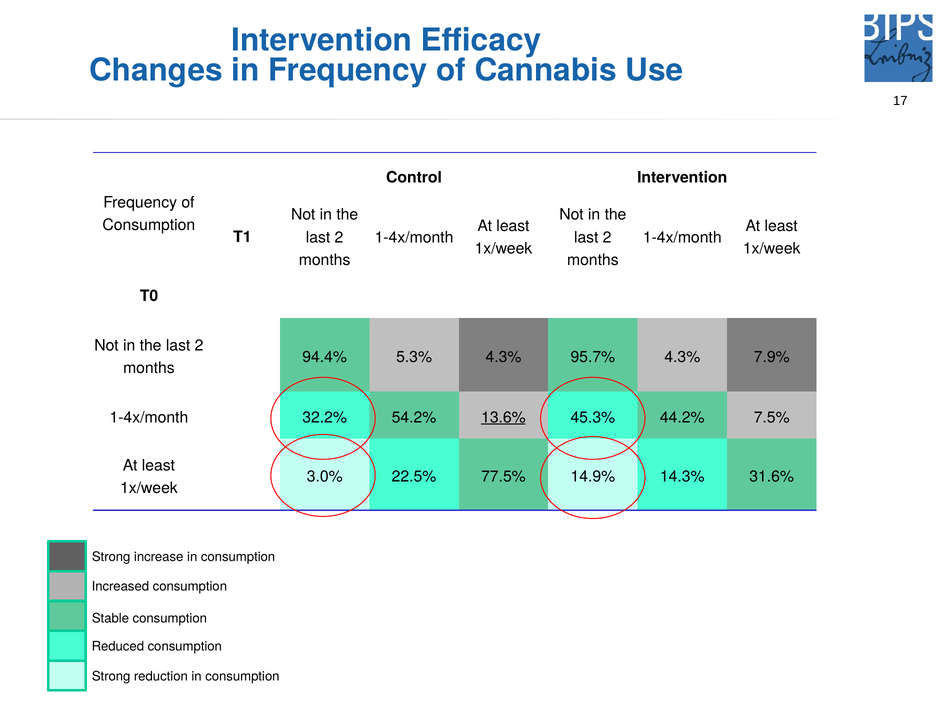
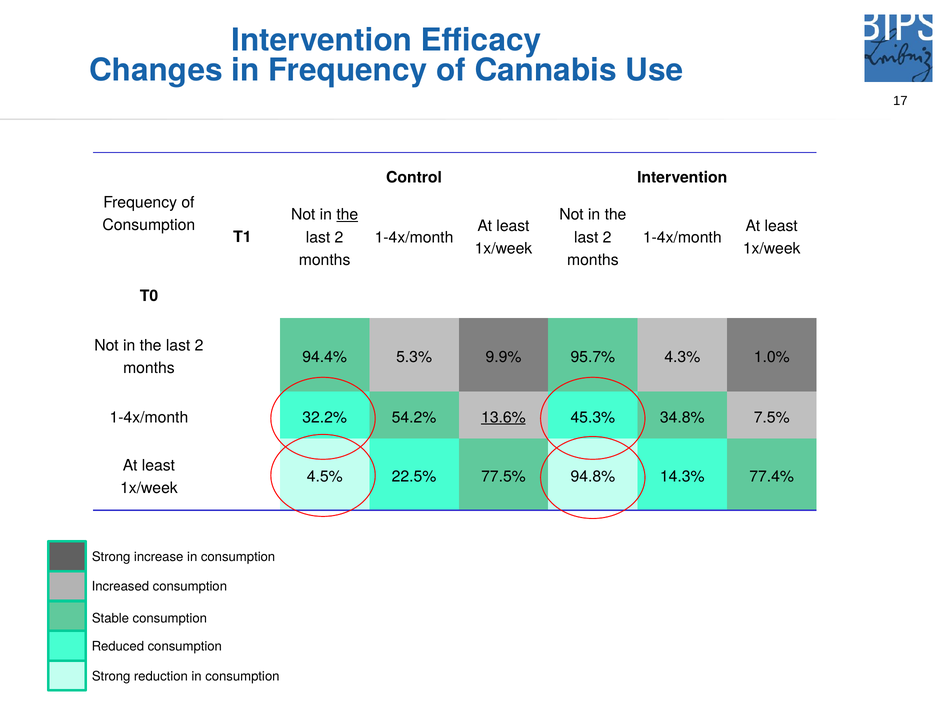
the at (347, 215) underline: none -> present
5.3% 4.3%: 4.3% -> 9.9%
7.9%: 7.9% -> 1.0%
44.2%: 44.2% -> 34.8%
3.0%: 3.0% -> 4.5%
14.9%: 14.9% -> 94.8%
31.6%: 31.6% -> 77.4%
